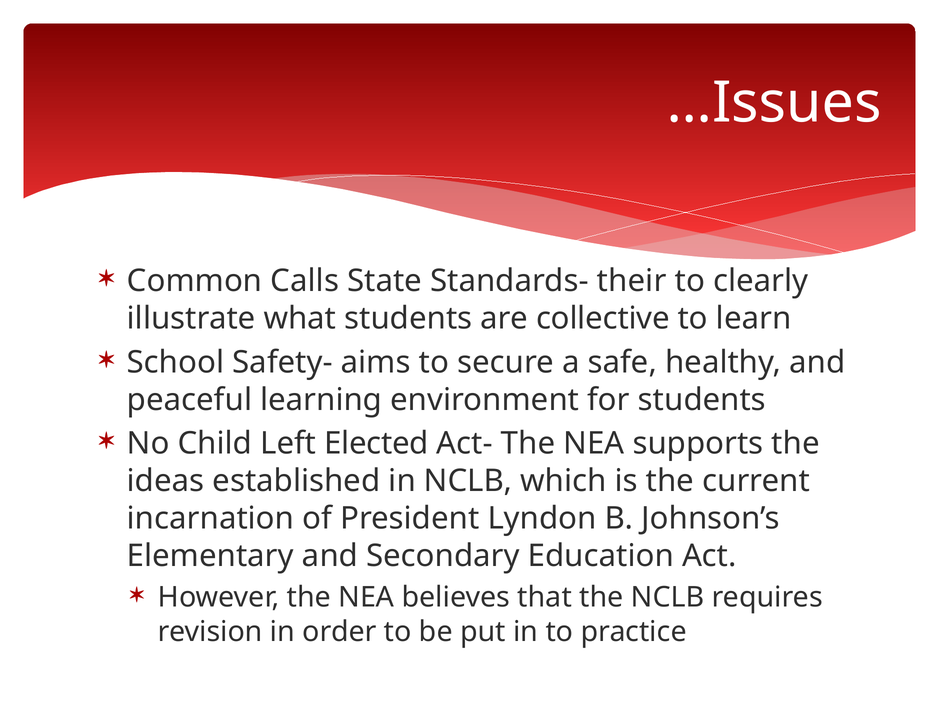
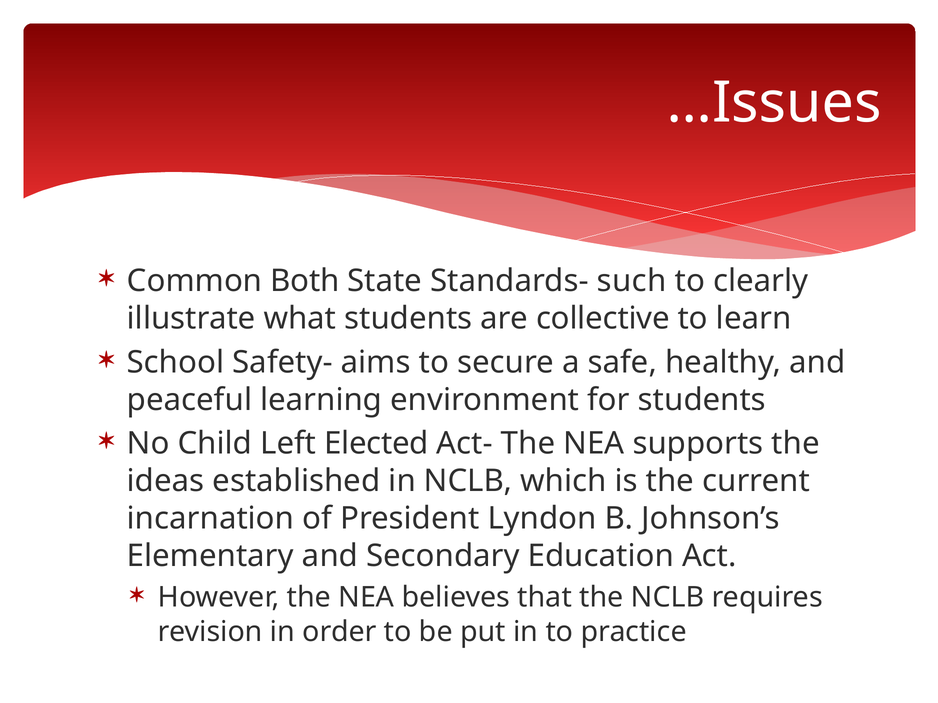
Calls: Calls -> Both
their: their -> such
